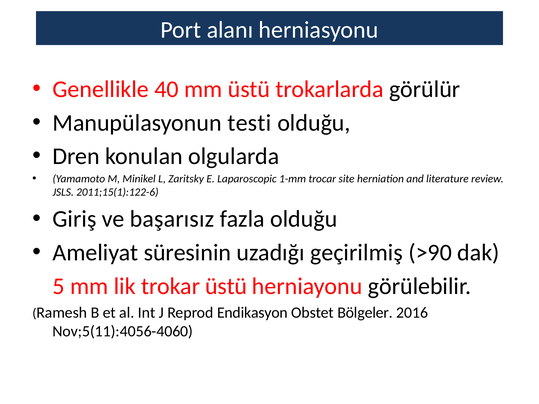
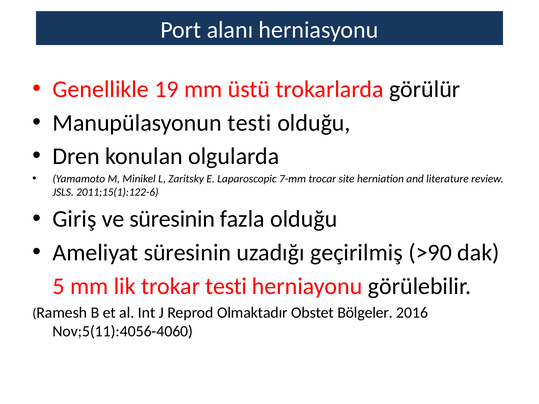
40: 40 -> 19
1-mm: 1-mm -> 7-mm
ve başarısız: başarısız -> süresinin
trokar üstü: üstü -> testi
Endikasyon: Endikasyon -> Olmaktadır
